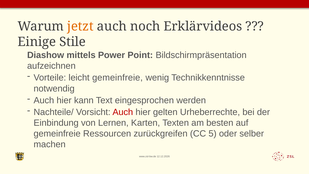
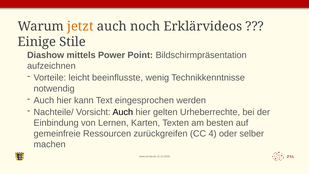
leicht gemeinfreie: gemeinfreie -> beeinflusste
Auch at (123, 112) colour: red -> black
5: 5 -> 4
